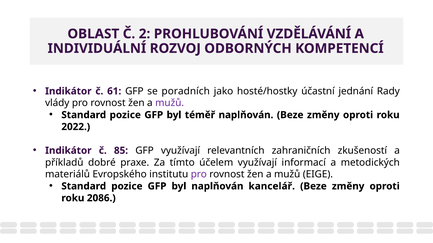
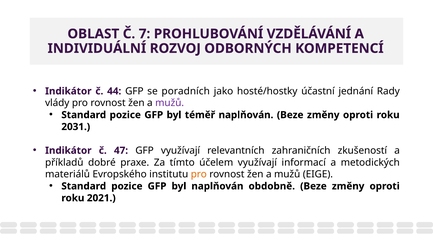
2: 2 -> 7
61: 61 -> 44
2022: 2022 -> 2031
85: 85 -> 47
pro at (199, 175) colour: purple -> orange
kancelář: kancelář -> obdobně
2086: 2086 -> 2021
